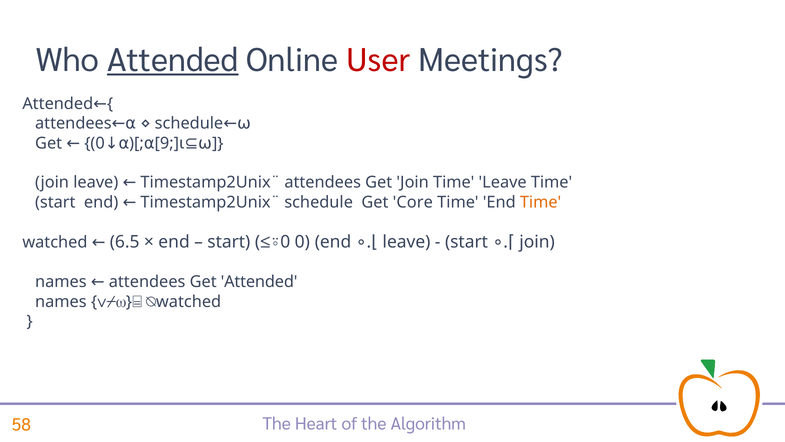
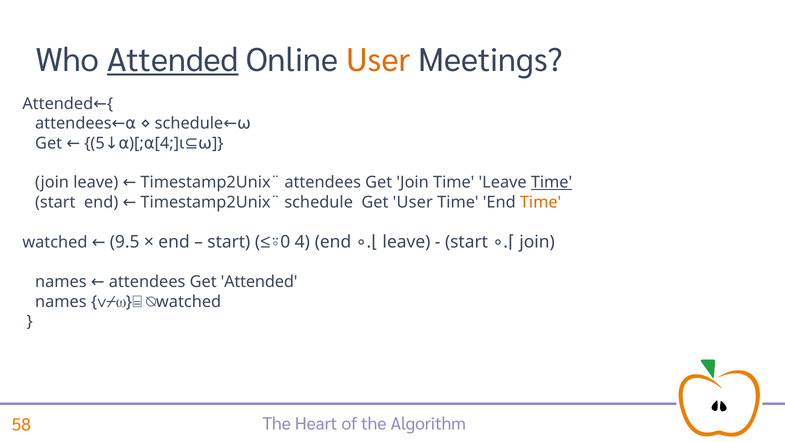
User at (378, 61) colour: red -> orange
Get 0: 0 -> 5
9 at (167, 143): 9 -> 4
Time at (552, 182) underline: none -> present
Get Core: Core -> User
6.5: 6.5 -> 9.5
0 at (302, 242): 0 -> 4
